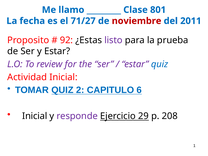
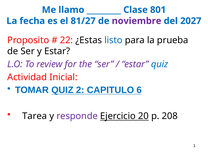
71/27: 71/27 -> 81/27
noviembre colour: red -> purple
2011: 2011 -> 2027
92: 92 -> 22
listo colour: purple -> blue
Inicial at (35, 116): Inicial -> Tarea
29: 29 -> 20
